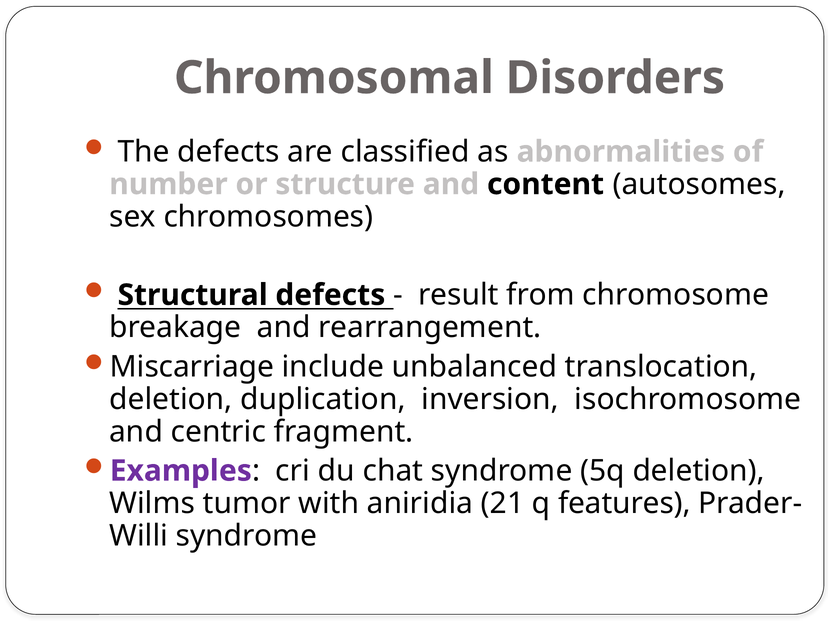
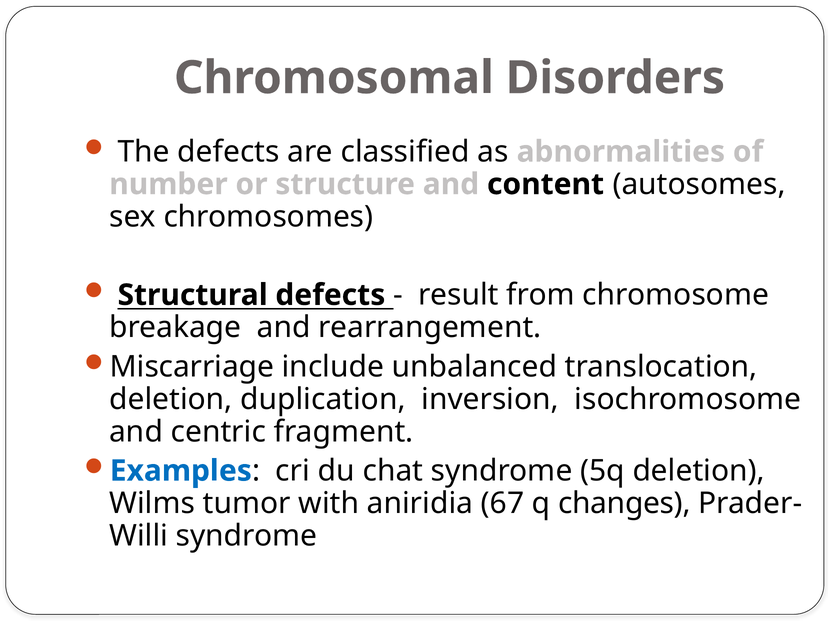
Examples colour: purple -> blue
21: 21 -> 67
features: features -> changes
